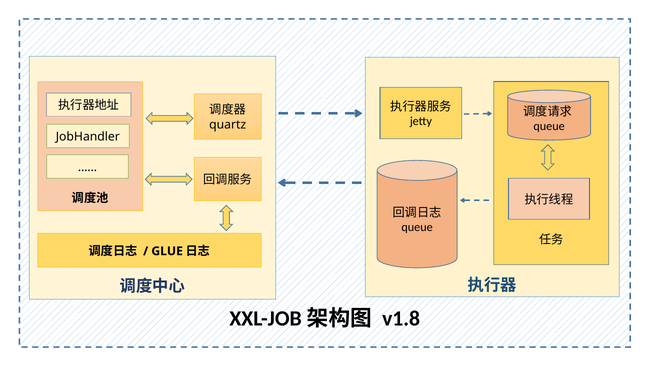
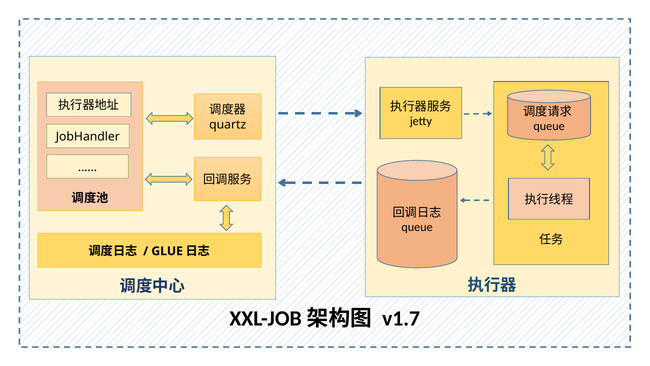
v1.8: v1.8 -> v1.7
